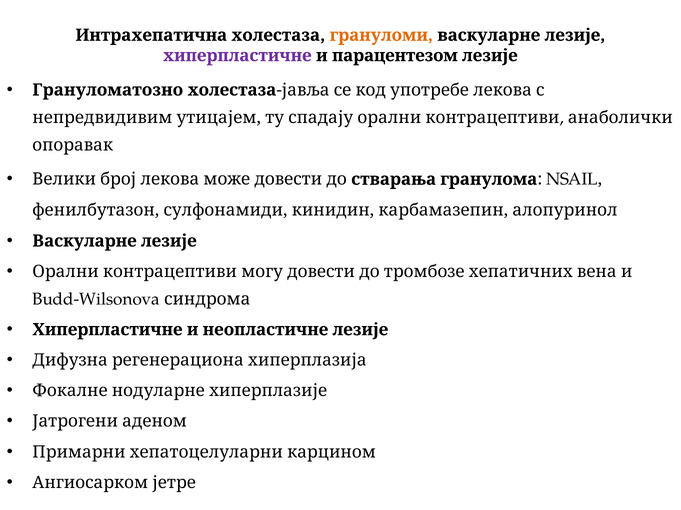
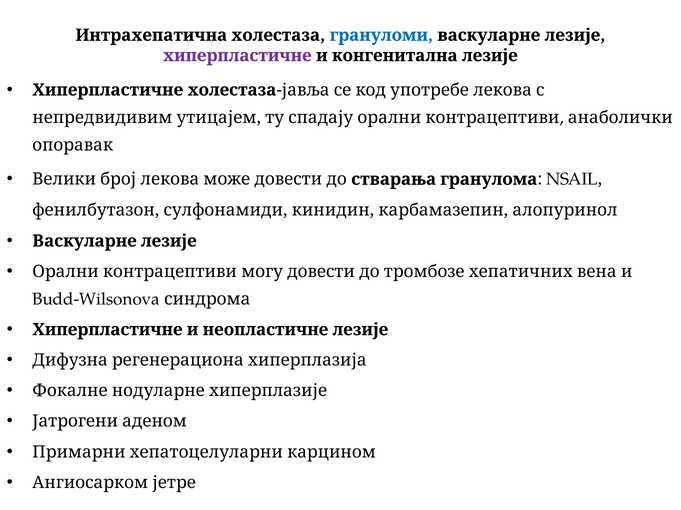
грануломи colour: orange -> blue
парацентезом: парацентезом -> конгенитална
Грануломатозно at (108, 90): Грануломатозно -> Хиперпластичне
